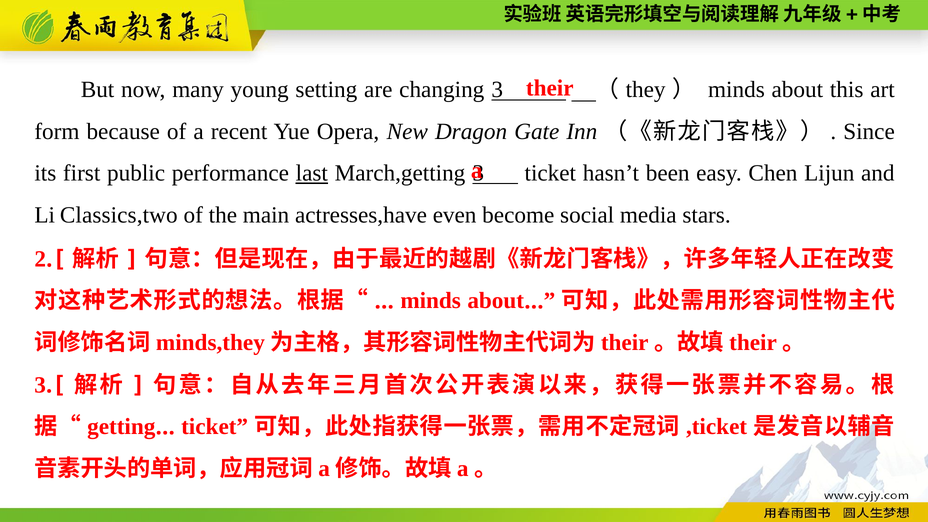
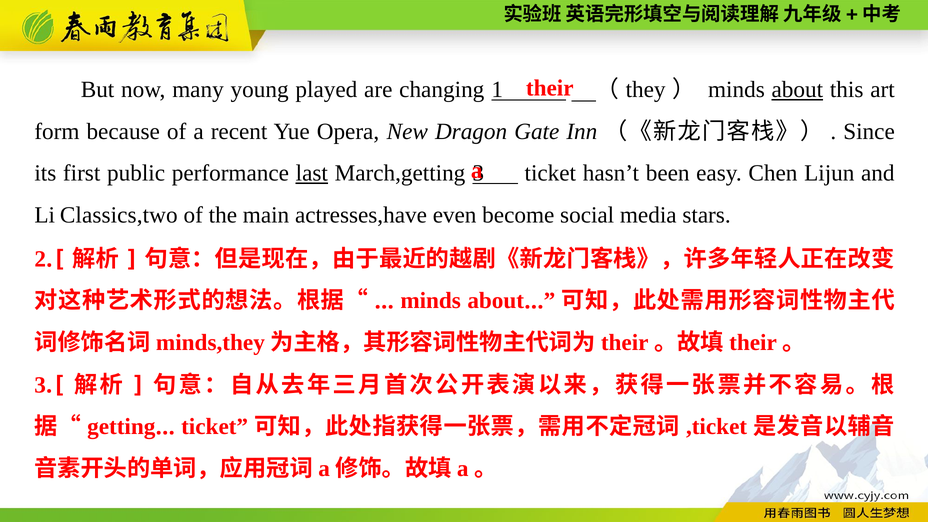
setting: setting -> played
changing 3: 3 -> 1
about at (797, 90) underline: none -> present
